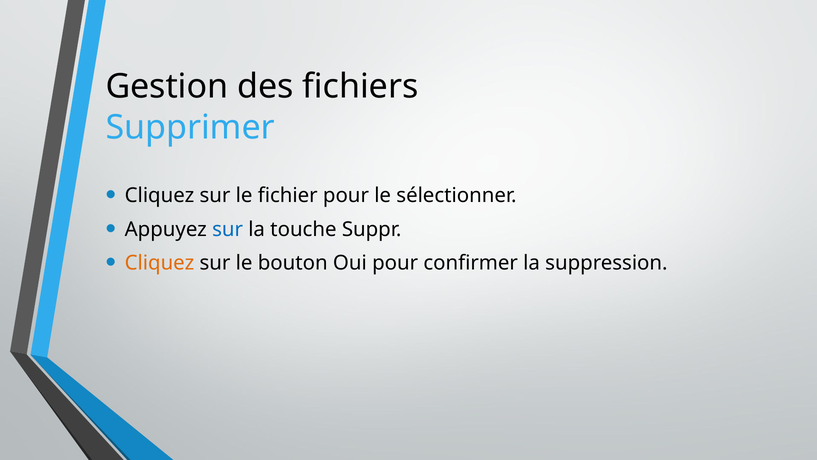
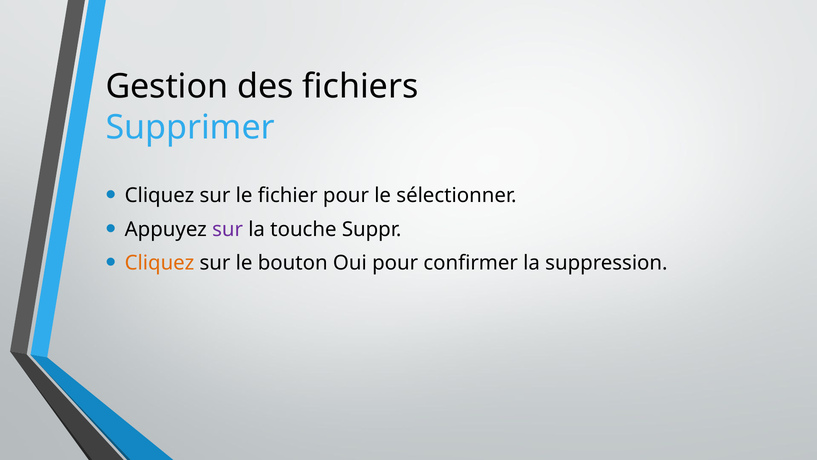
sur at (228, 229) colour: blue -> purple
